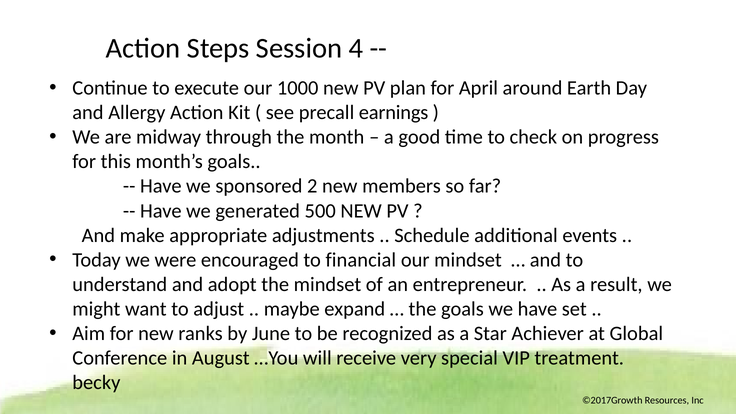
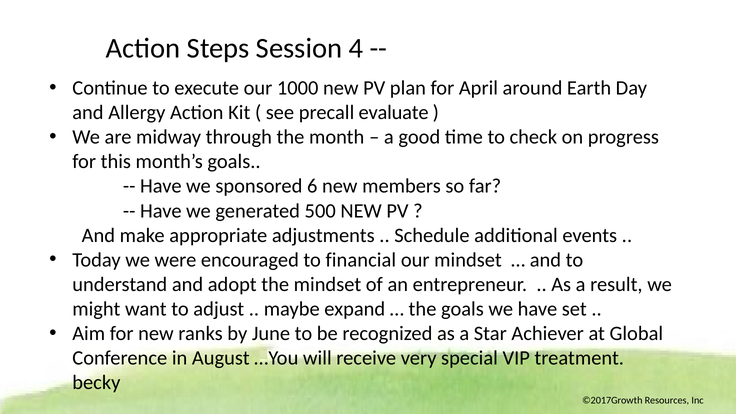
earnings: earnings -> evaluate
2: 2 -> 6
